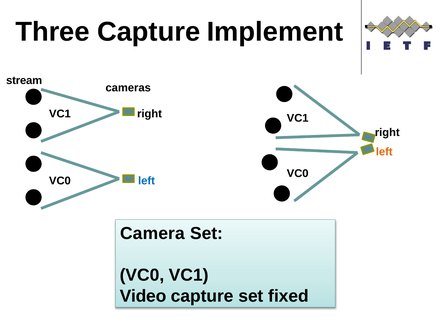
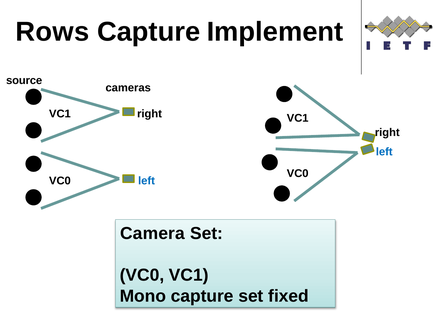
Three: Three -> Rows
stream: stream -> source
left at (384, 152) colour: orange -> blue
Video: Video -> Mono
